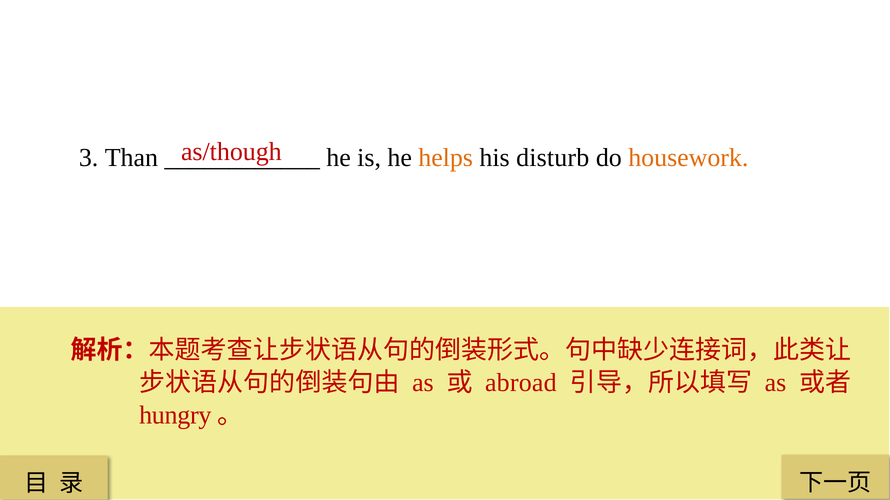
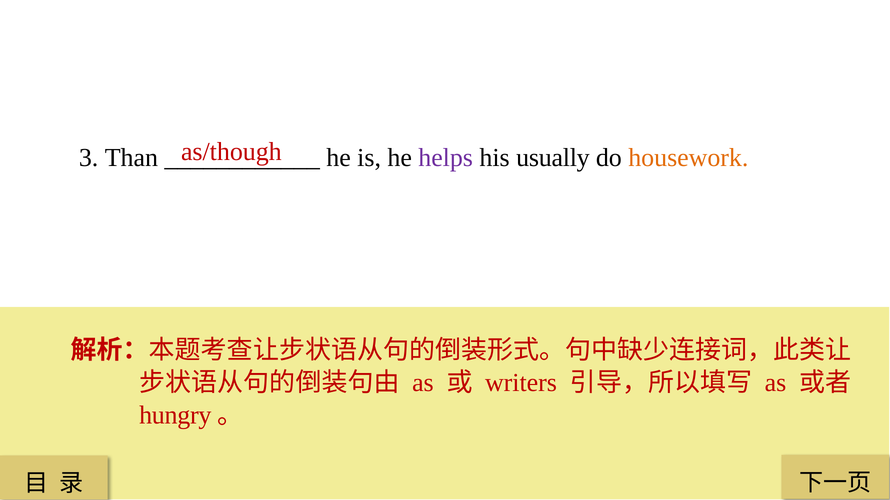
helps colour: orange -> purple
disturb: disturb -> usually
abroad: abroad -> writers
